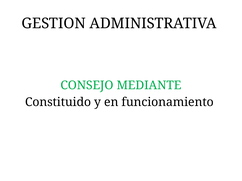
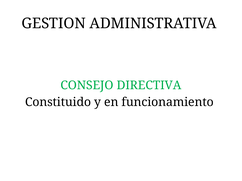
MEDIANTE: MEDIANTE -> DIRECTIVA
